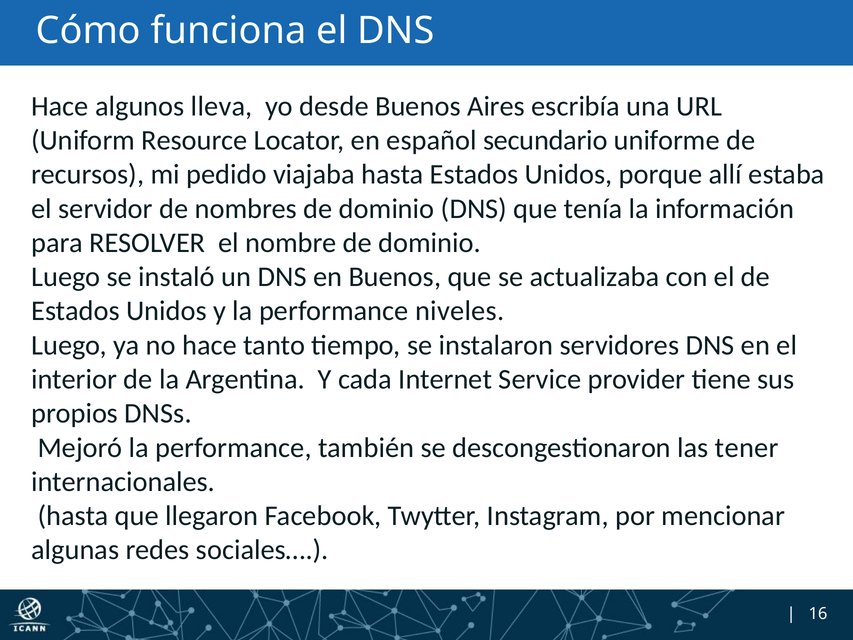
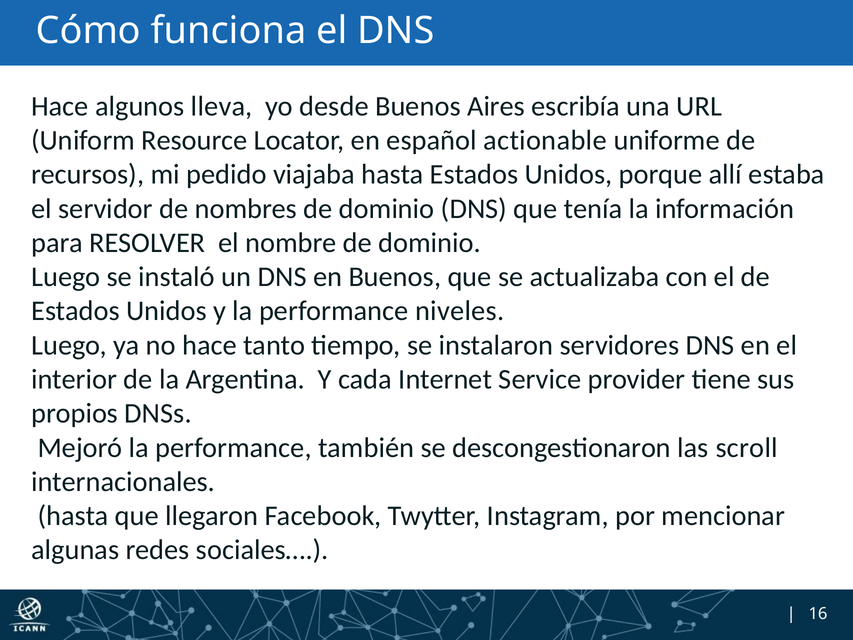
secundario: secundario -> actionable
tener: tener -> scroll
